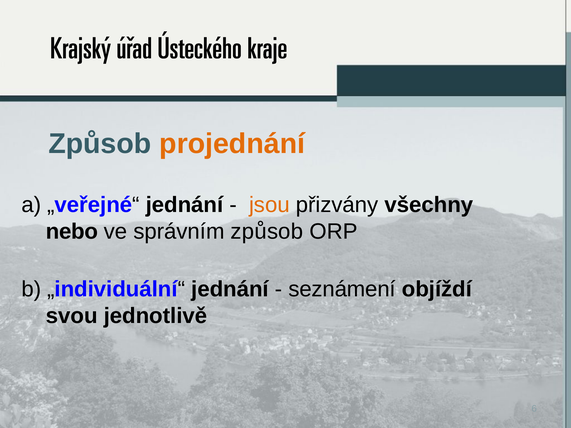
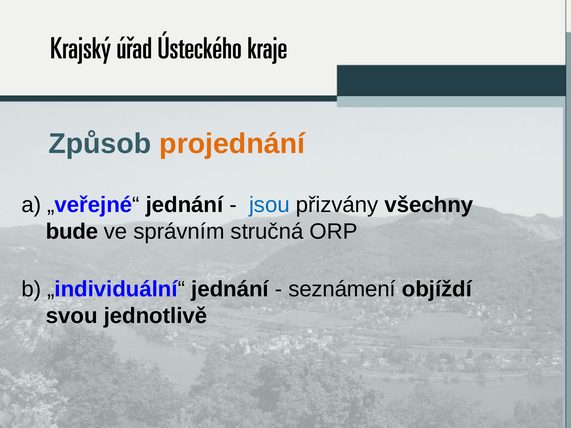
jsou colour: orange -> blue
nebo: nebo -> bude
správním způsob: způsob -> stručná
